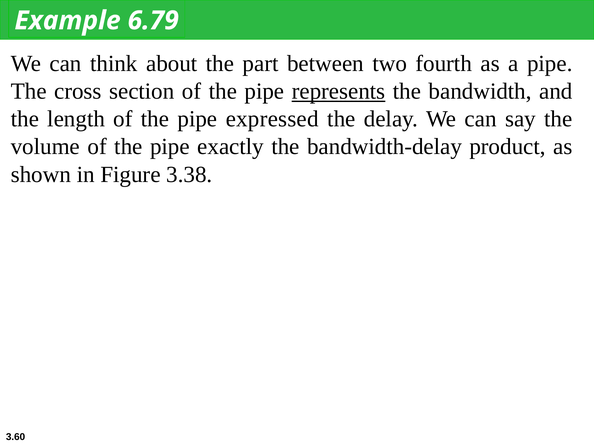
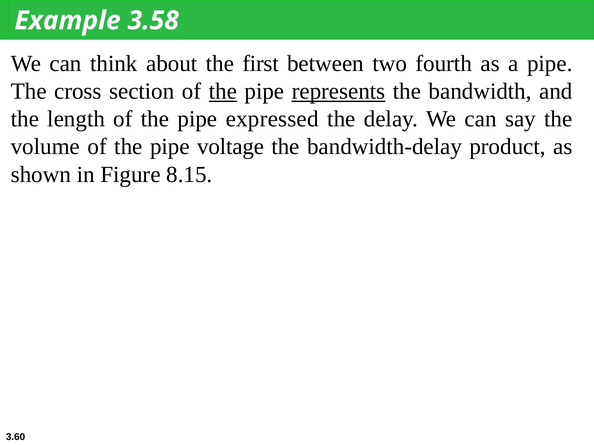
6.79: 6.79 -> 3.58
part: part -> first
the at (223, 91) underline: none -> present
exactly: exactly -> voltage
3.38: 3.38 -> 8.15
